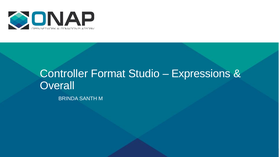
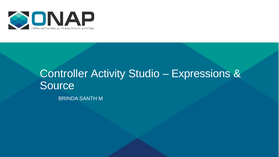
Format: Format -> Activity
Overall: Overall -> Source
